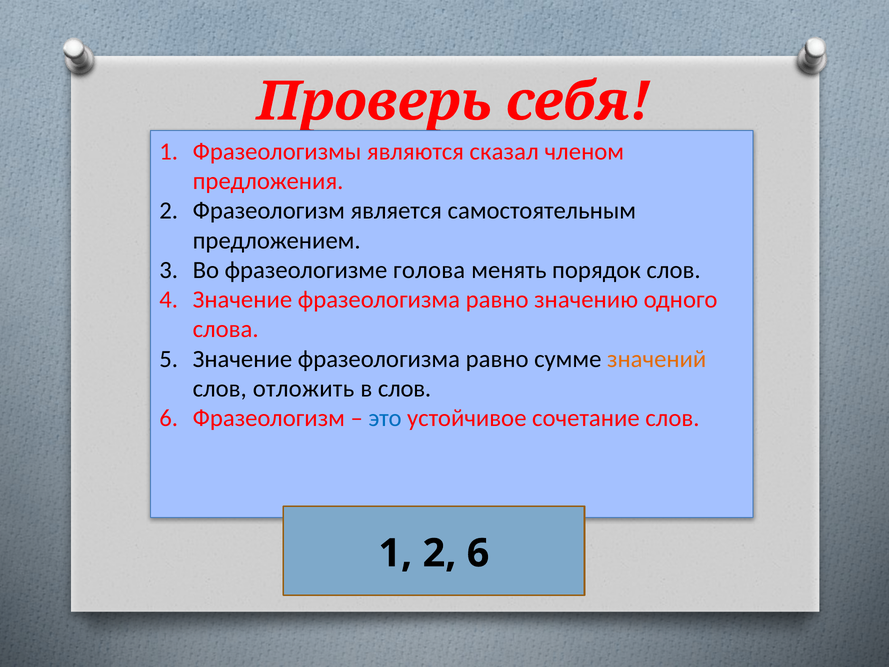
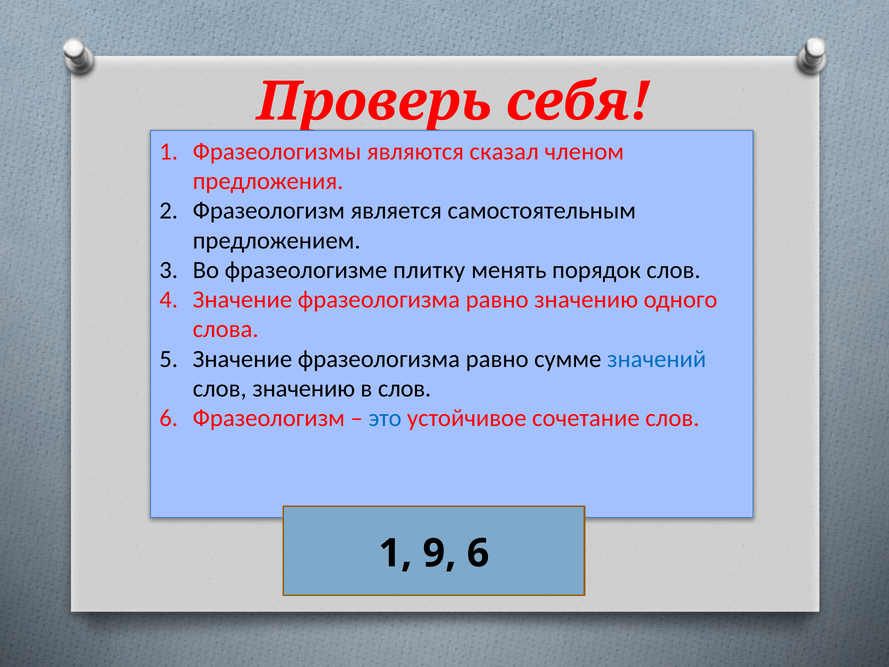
голова: голова -> плитку
значений colour: orange -> blue
слов отложить: отложить -> значению
1 2: 2 -> 9
